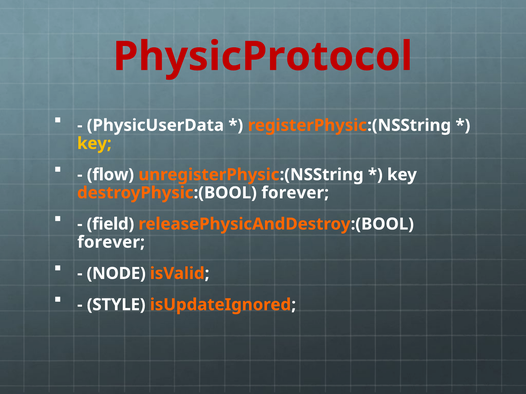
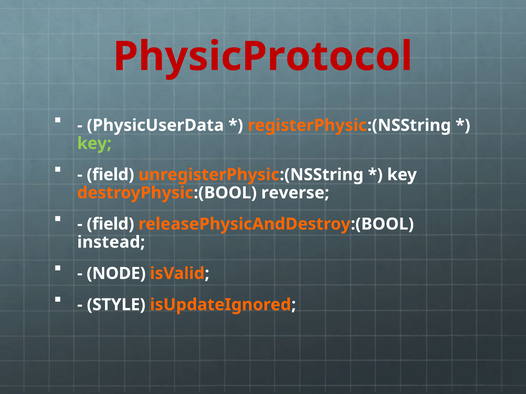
key at (94, 144) colour: yellow -> light green
flow at (110, 175): flow -> field
destroyPhysic:(BOOL forever: forever -> reverse
forever at (111, 242): forever -> instead
